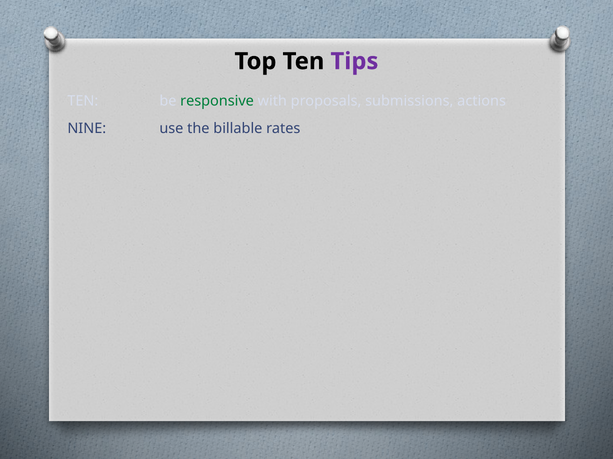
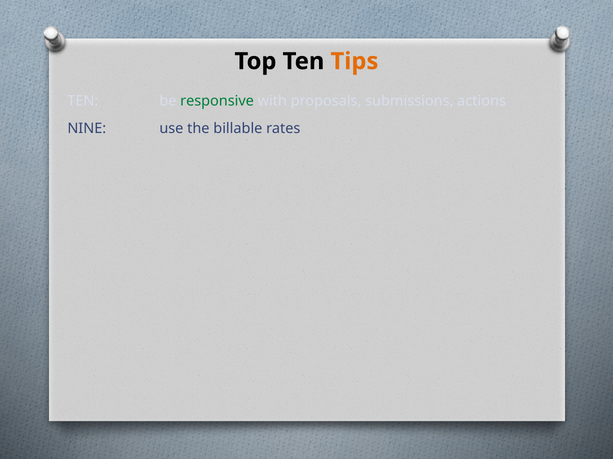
Tips colour: purple -> orange
